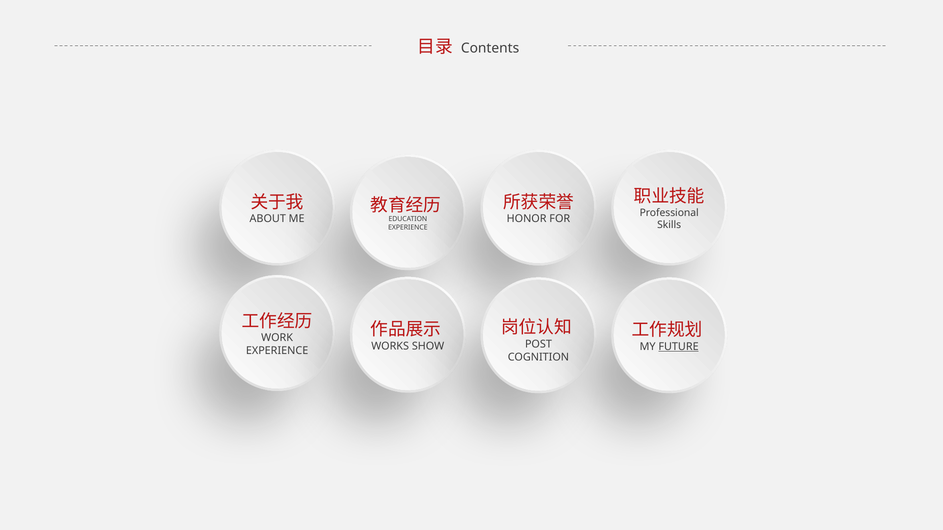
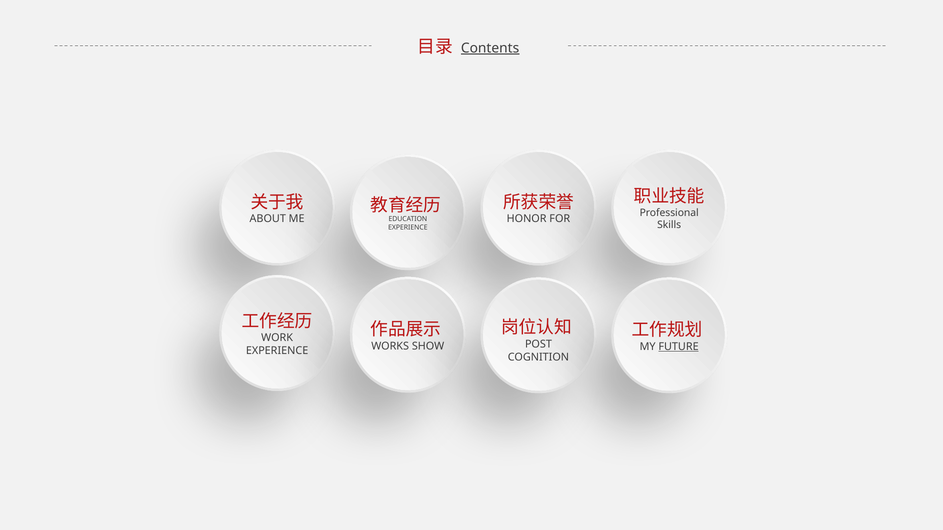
Contents underline: none -> present
